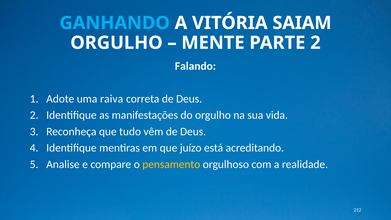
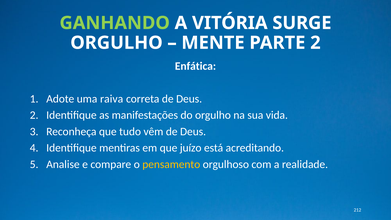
GANHANDO colour: light blue -> light green
SAIAM: SAIAM -> SURGE
Falando: Falando -> Enfática
